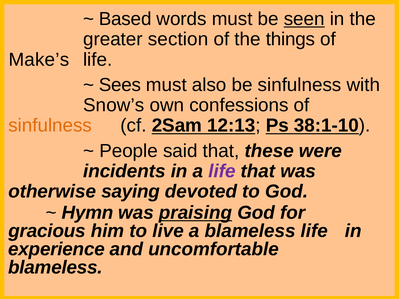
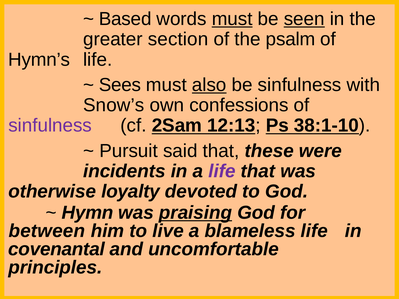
must at (232, 19) underline: none -> present
things: things -> psalm
Make’s: Make’s -> Hymn’s
also underline: none -> present
sinfulness at (50, 126) colour: orange -> purple
People: People -> Pursuit
saying: saying -> loyalty
gracious: gracious -> between
experience: experience -> covenantal
blameless at (55, 268): blameless -> principles
